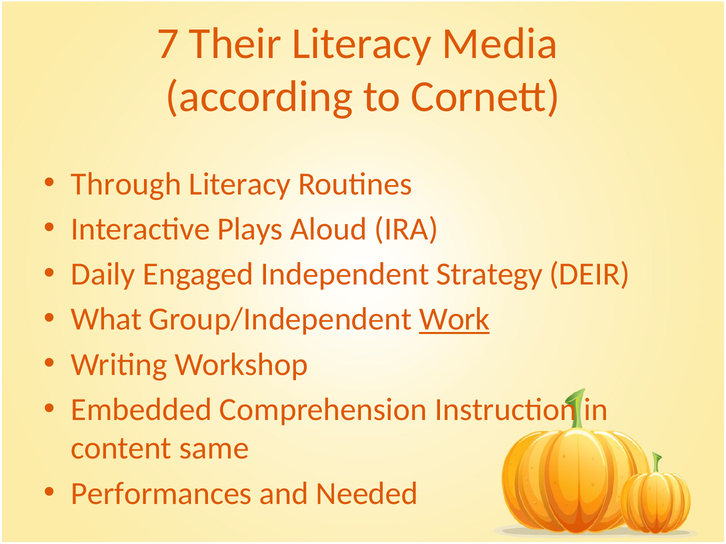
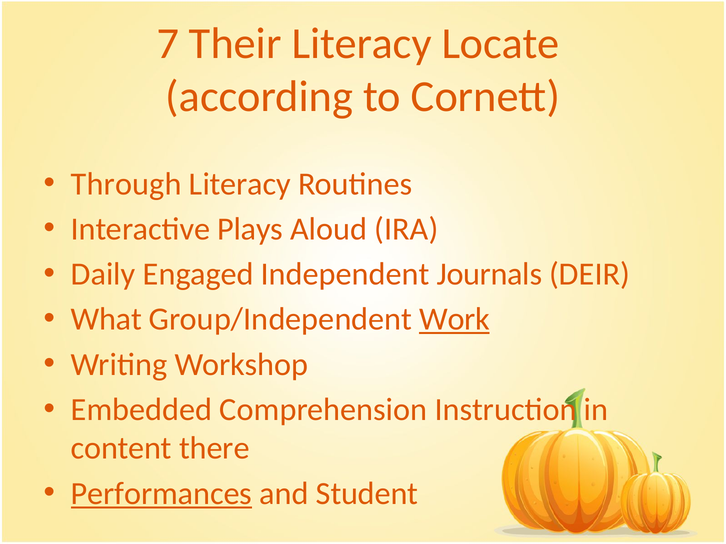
Media: Media -> Locate
Strategy: Strategy -> Journals
same: same -> there
Performances underline: none -> present
Needed: Needed -> Student
